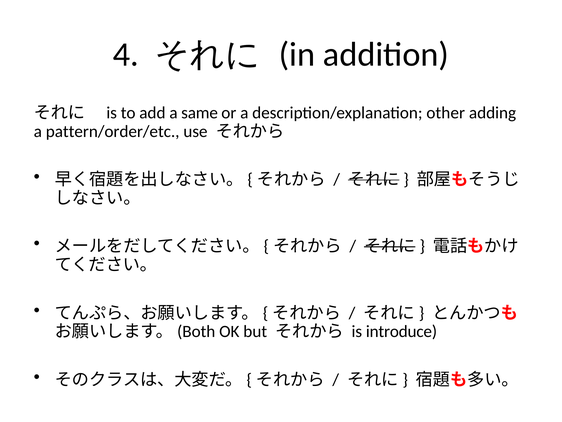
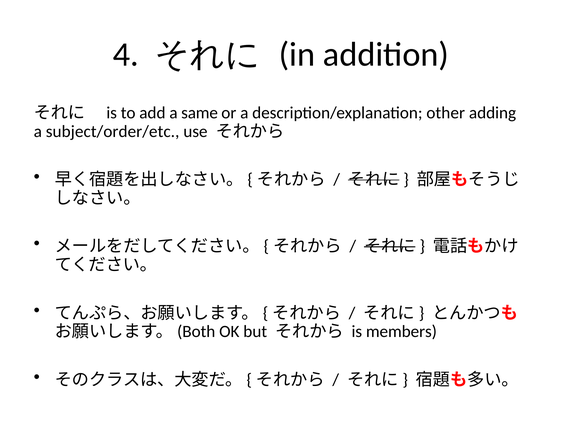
pattern/order/etc: pattern/order/etc -> subject/order/etc
introduce: introduce -> members
